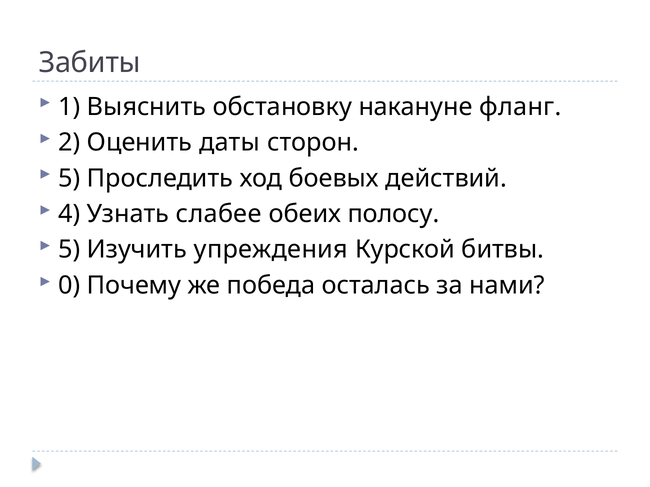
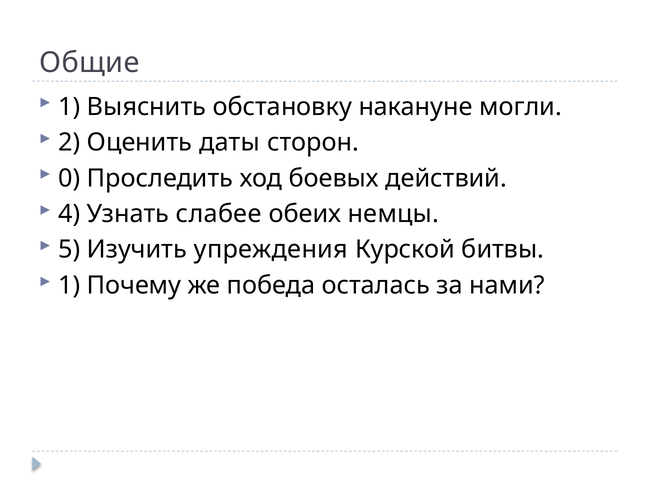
Забиты: Забиты -> Общие
фланг: фланг -> могли
5 at (69, 178): 5 -> 0
полосу: полосу -> немцы
0 at (69, 286): 0 -> 1
